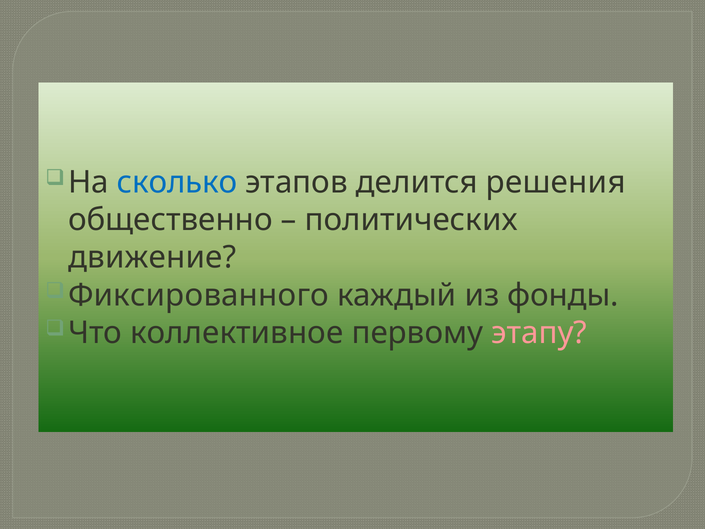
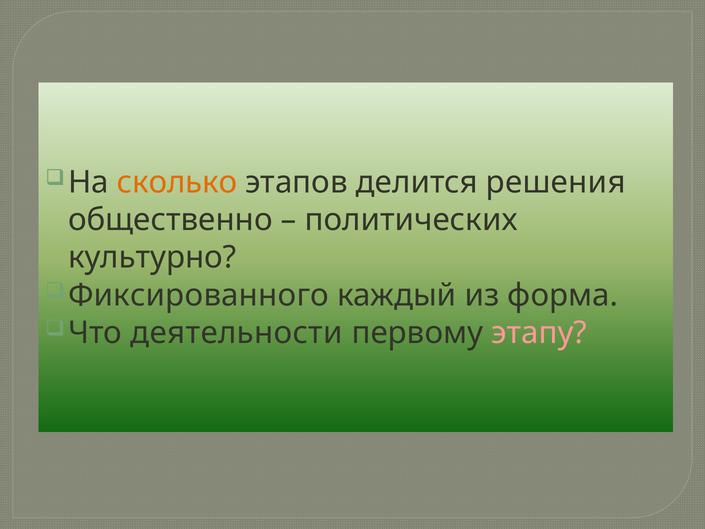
сколько colour: blue -> orange
движение: движение -> культурно
фонды: фонды -> форма
коллективное: коллективное -> деятельности
